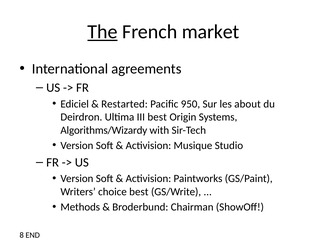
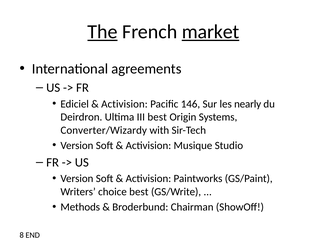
market underline: none -> present
Restarted at (124, 104): Restarted -> Activision
950: 950 -> 146
about: about -> nearly
Algorithms/Wizardy: Algorithms/Wizardy -> Converter/Wizardy
